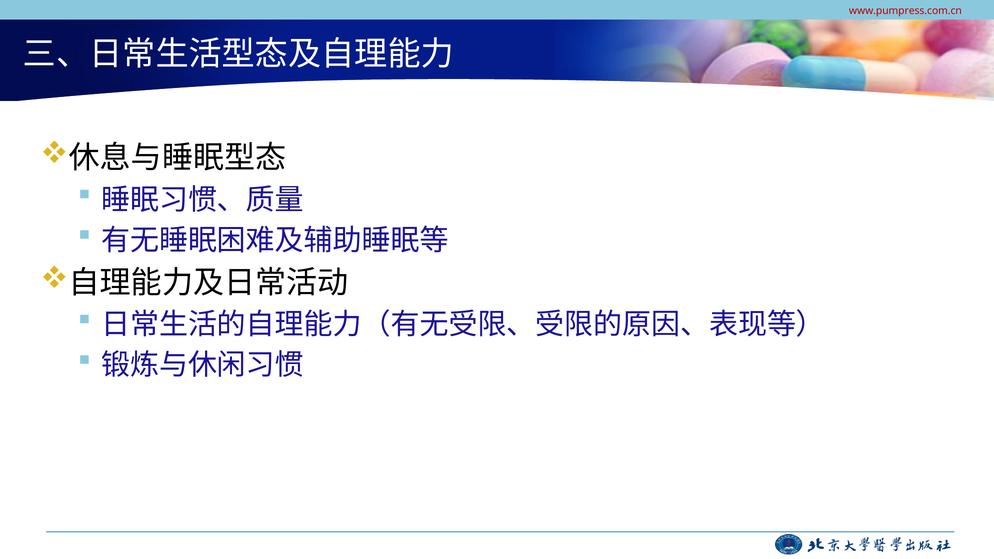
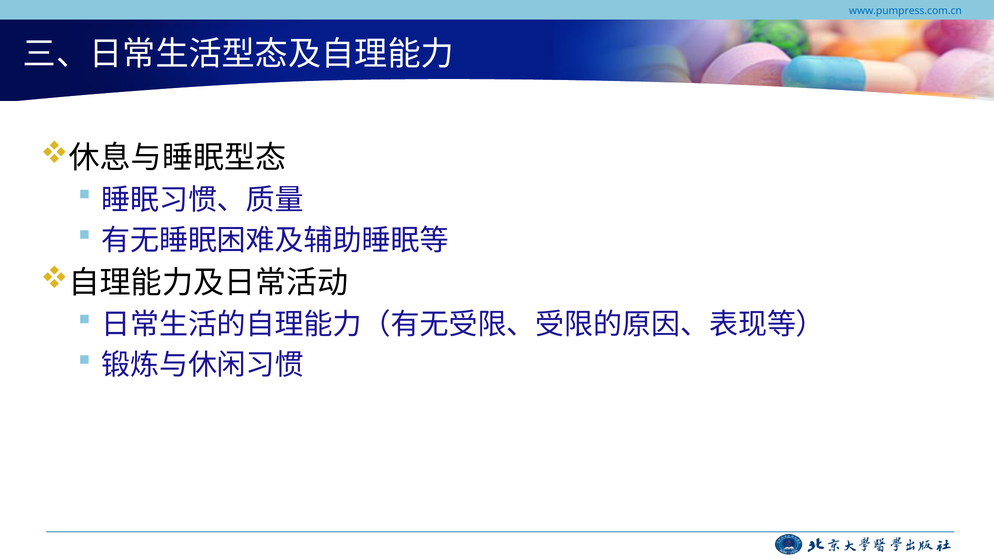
www.pumpress.com.cn colour: red -> blue
